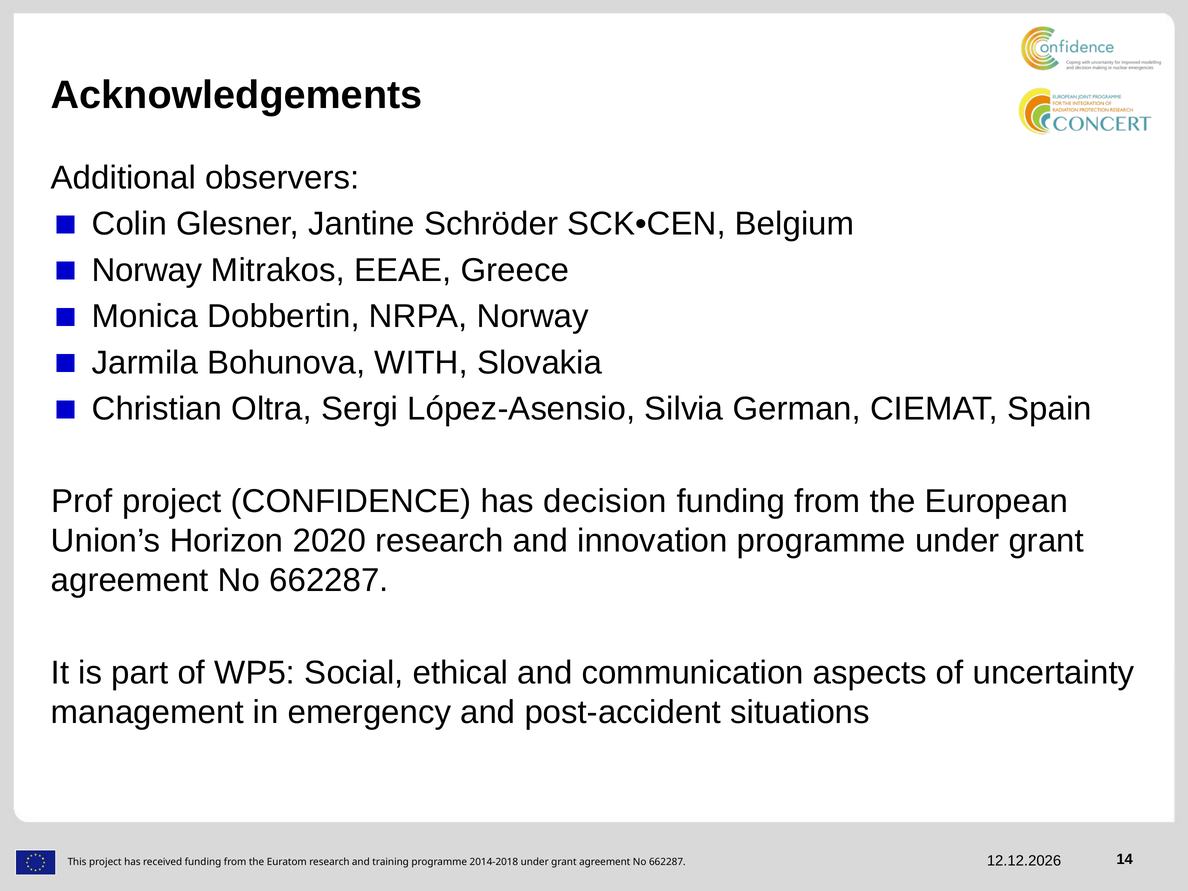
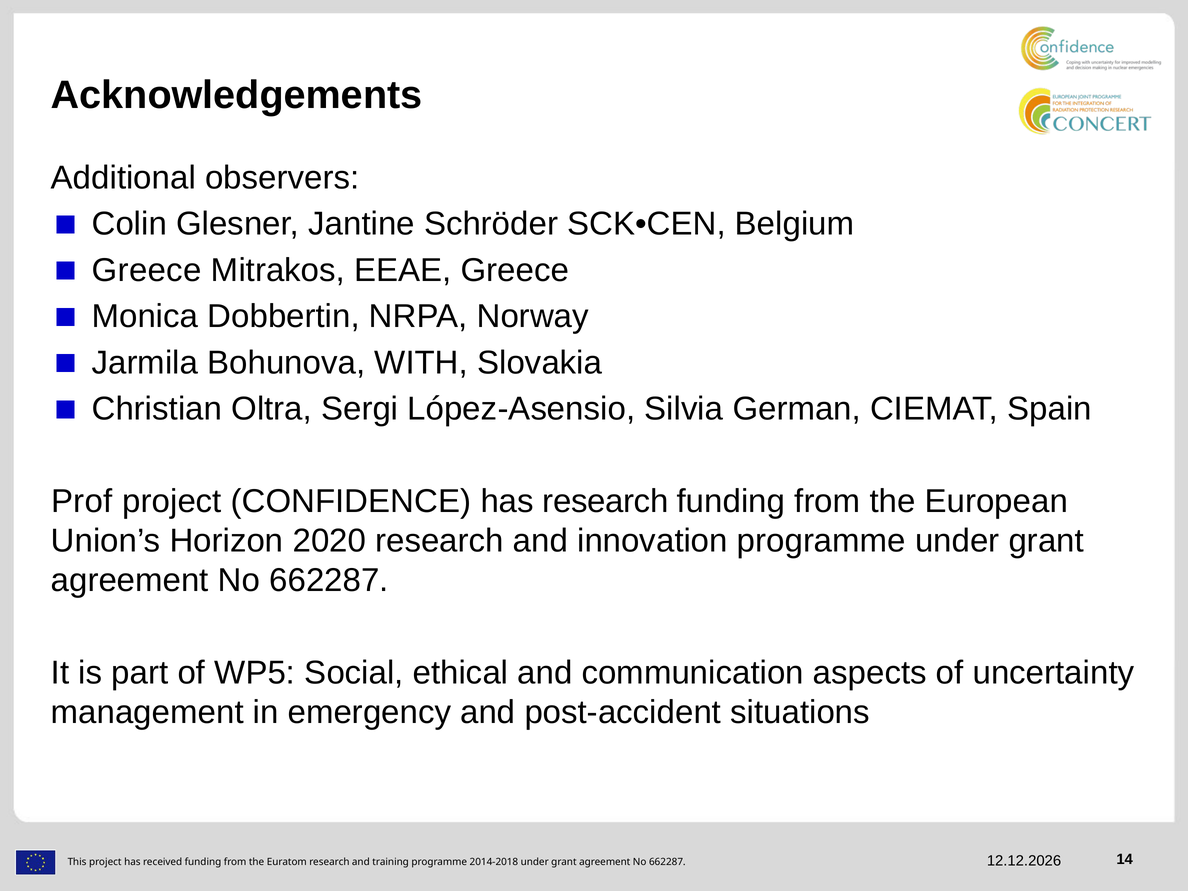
Norway at (147, 270): Norway -> Greece
has decision: decision -> research
